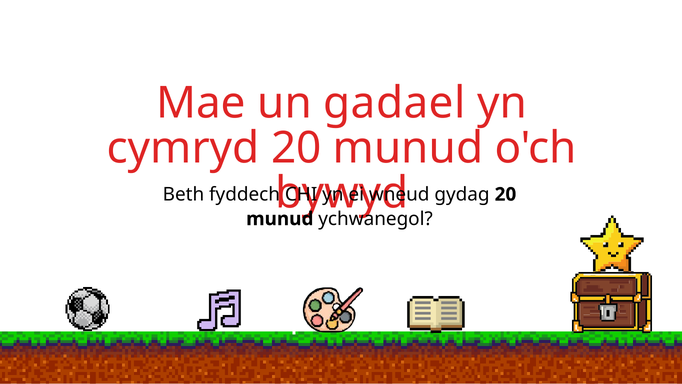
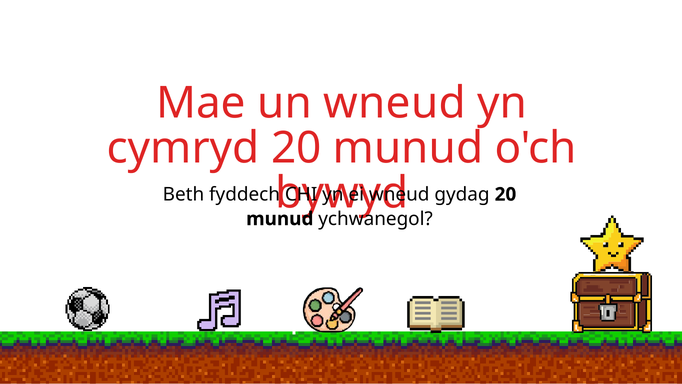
un gadael: gadael -> wneud
